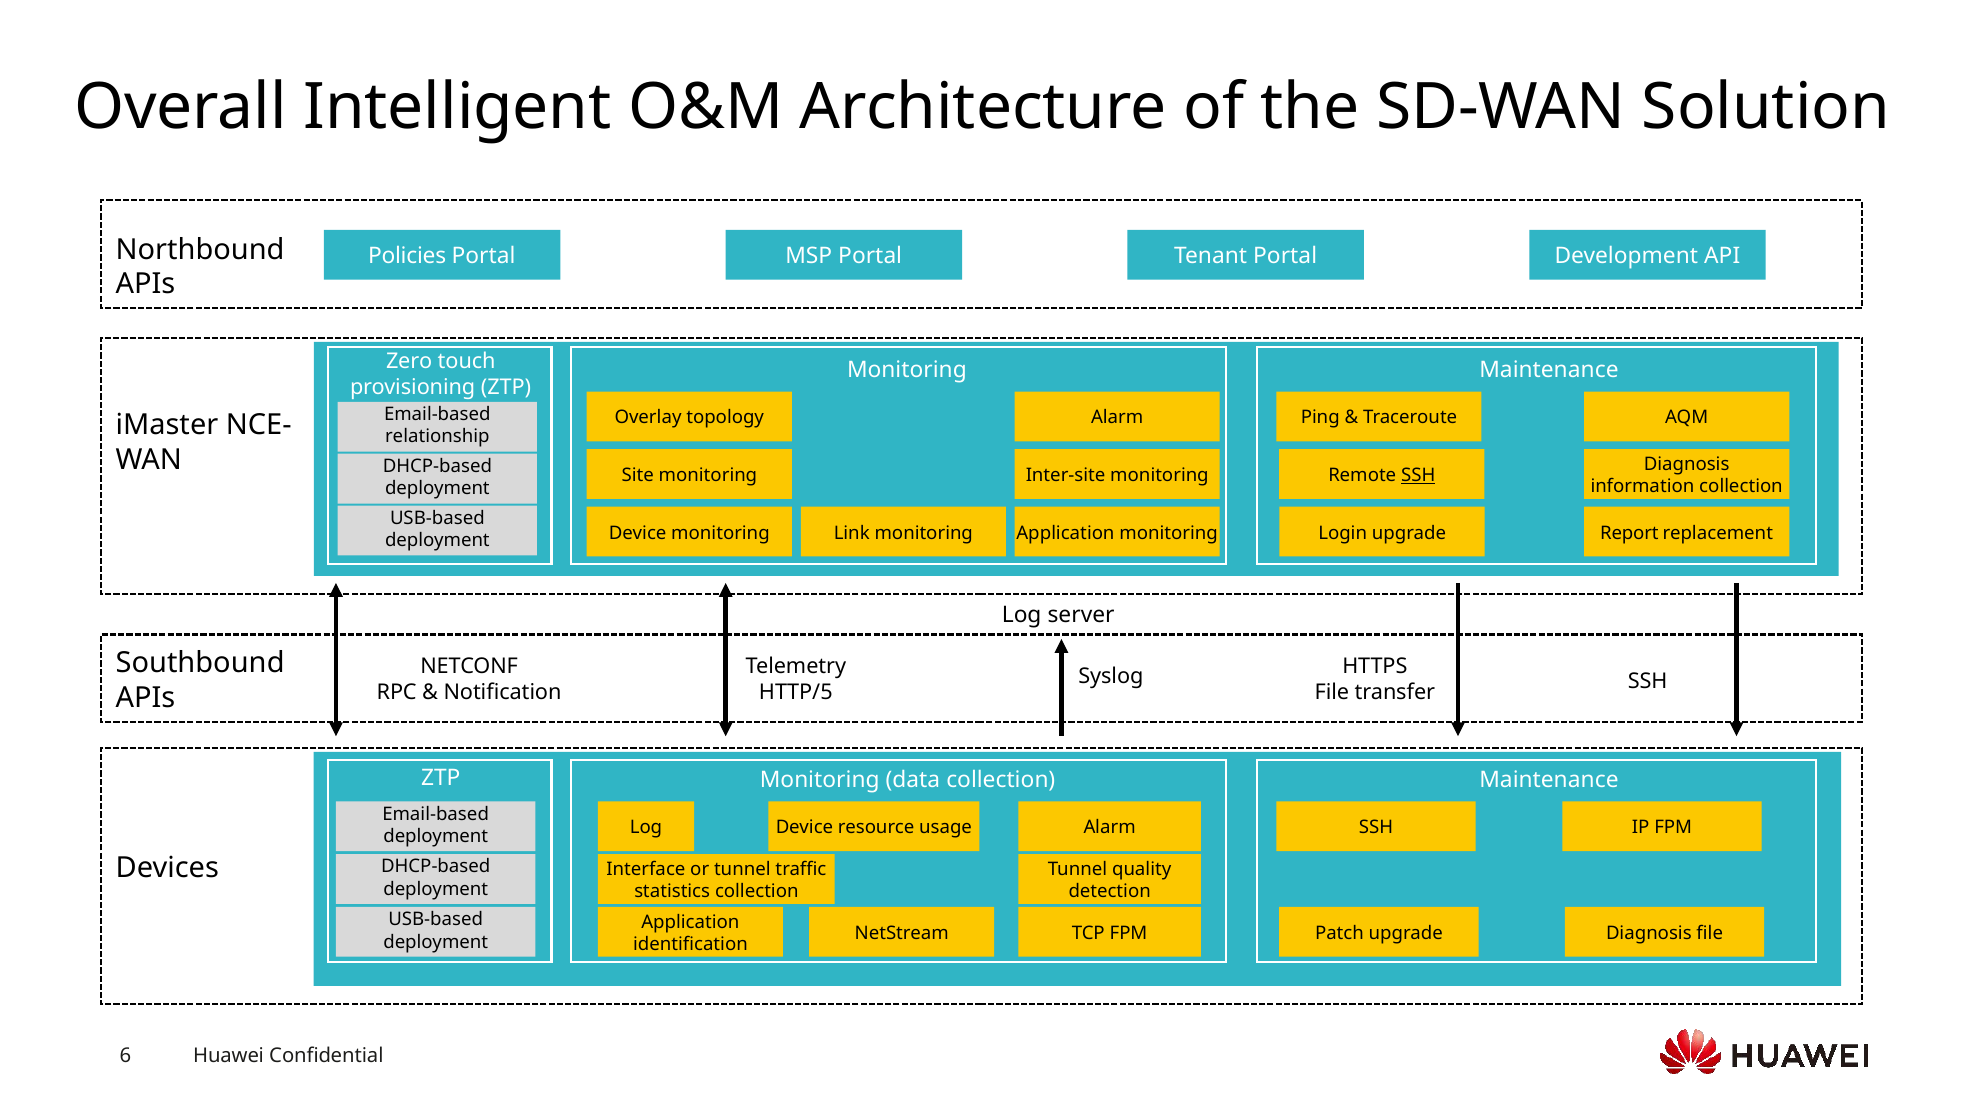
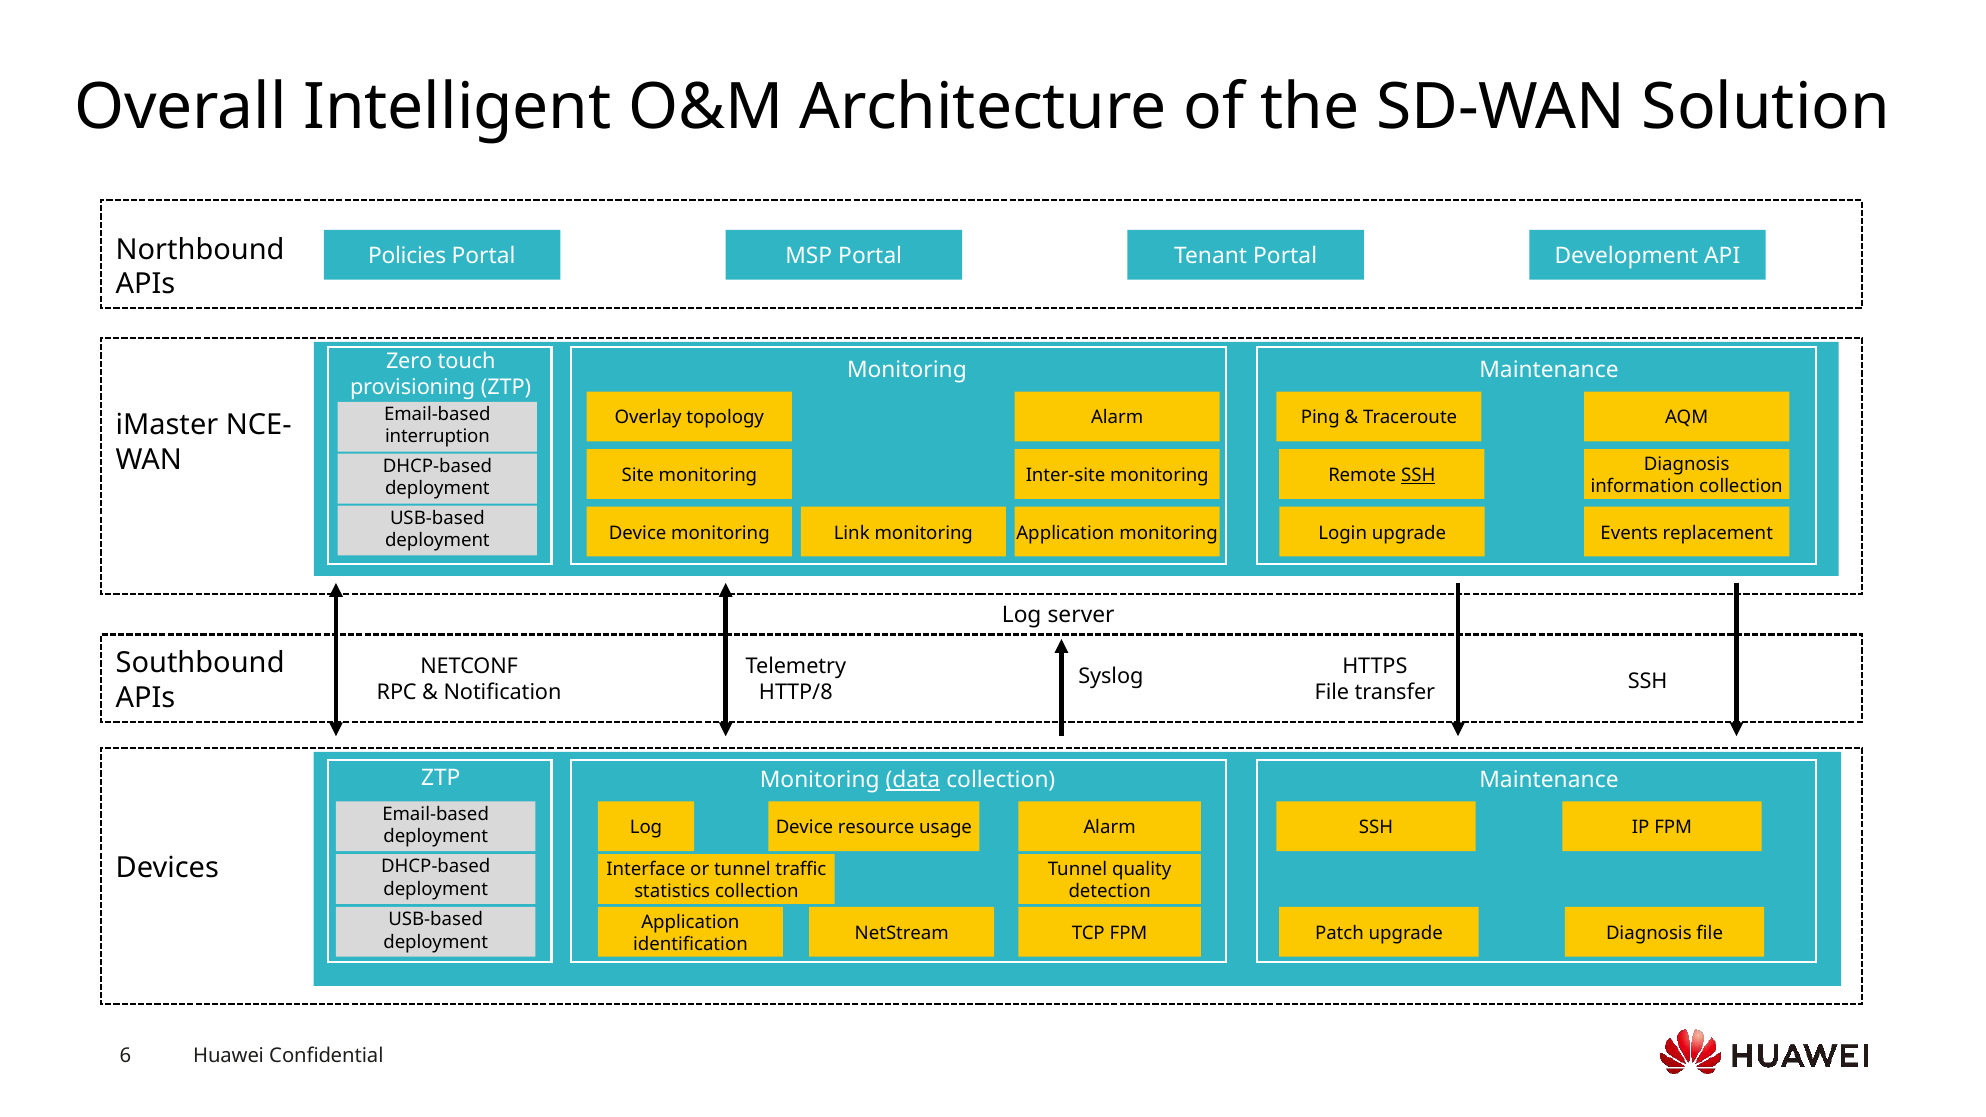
relationship: relationship -> interruption
Report: Report -> Events
HTTP/5: HTTP/5 -> HTTP/8
data underline: none -> present
